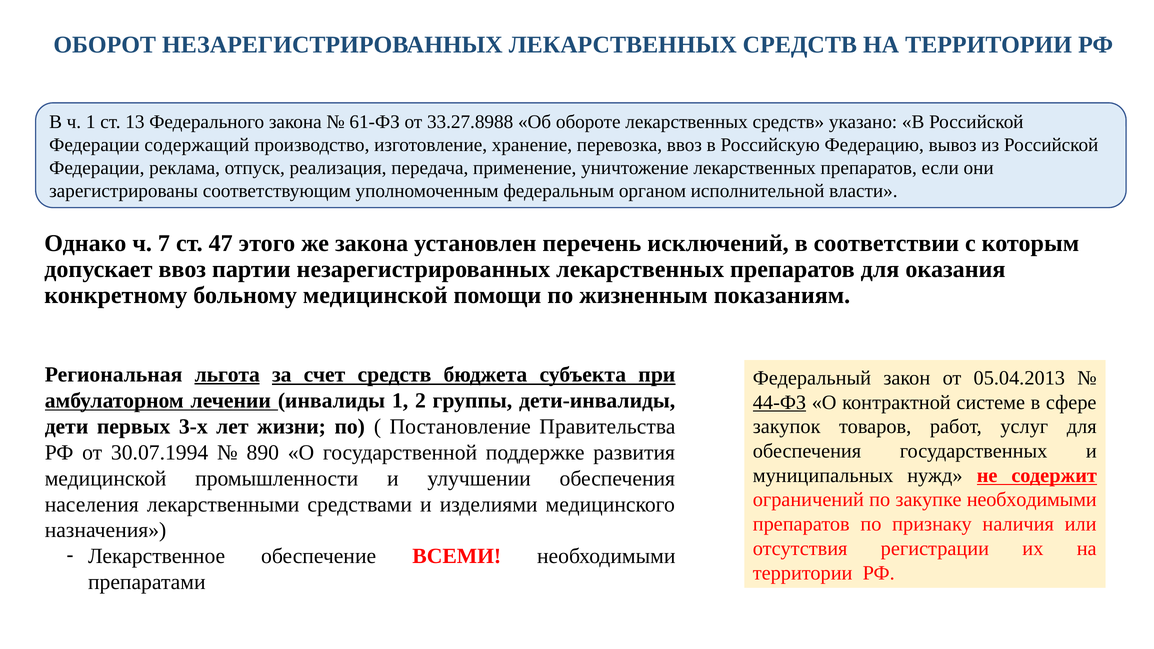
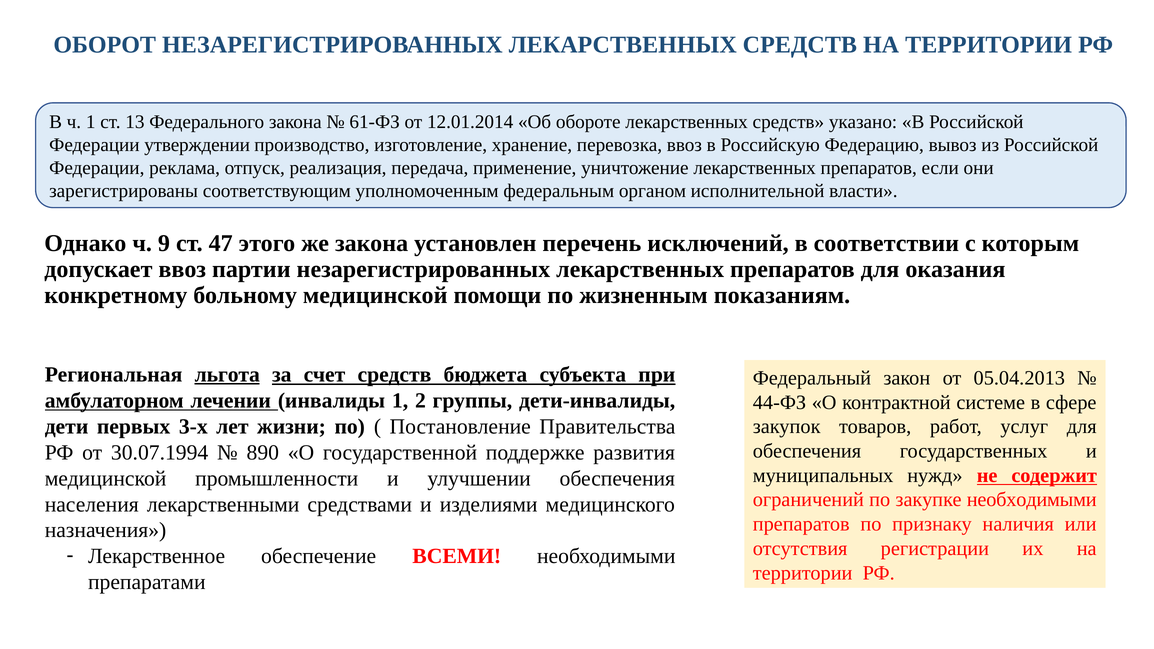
33.27.8988: 33.27.8988 -> 12.01.2014
содержащий: содержащий -> утверждении
7: 7 -> 9
44-ФЗ underline: present -> none
